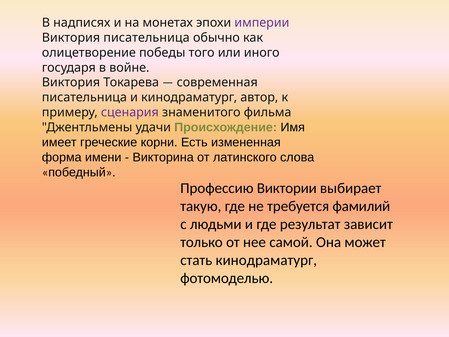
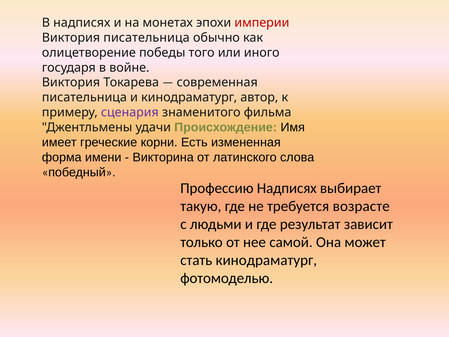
империи colour: purple -> red
Профессию Виктории: Виктории -> Надписях
фамилий: фамилий -> возрасте
